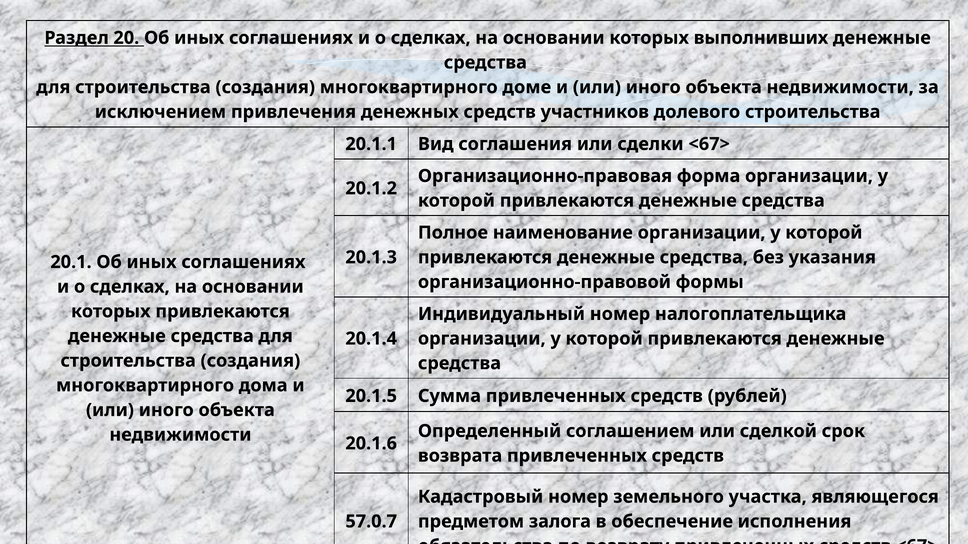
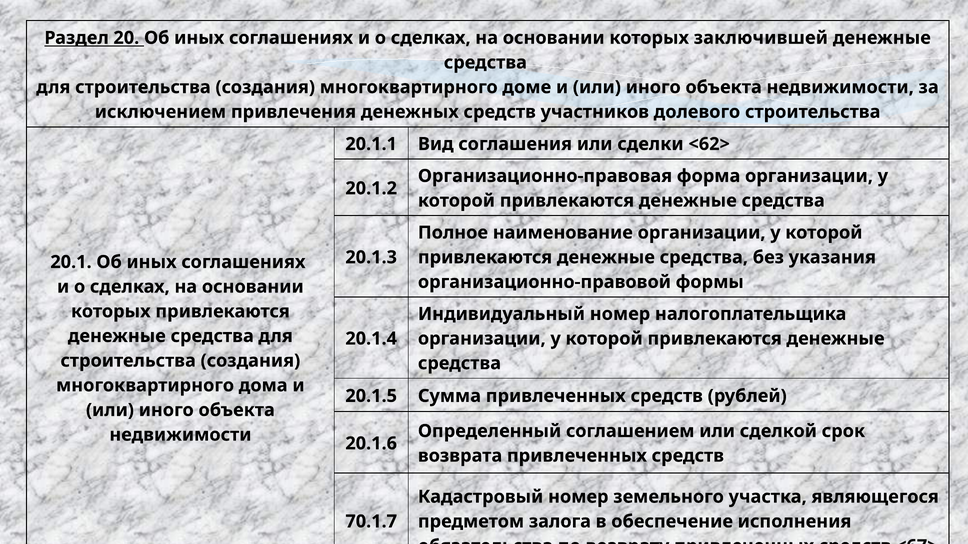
выполнивших: выполнивших -> заключившей
сделки <67>: <67> -> <62>
57.0.7: 57.0.7 -> 70.1.7
